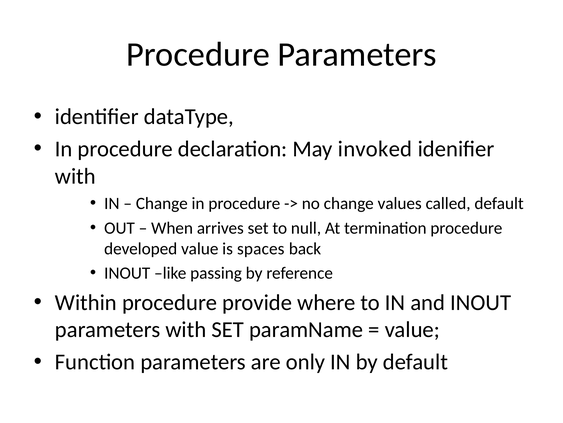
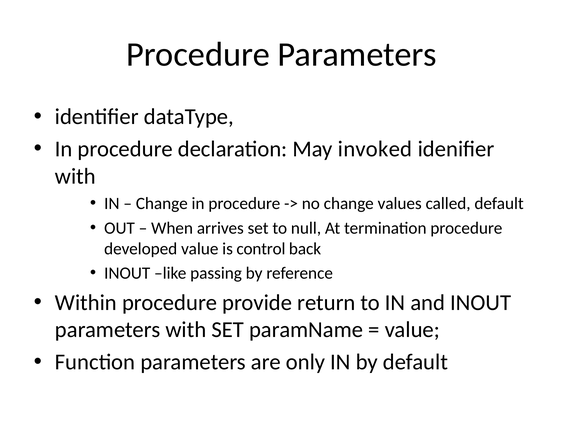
spaces: spaces -> control
where: where -> return
